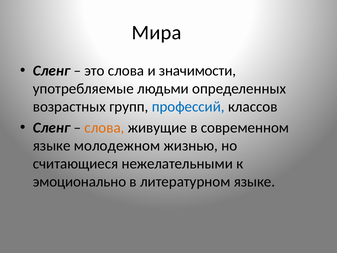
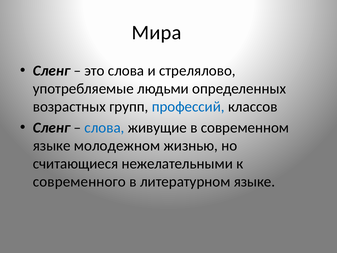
значимости: значимости -> стрелялово
слова at (104, 128) colour: orange -> blue
эмоционально: эмоционально -> современного
